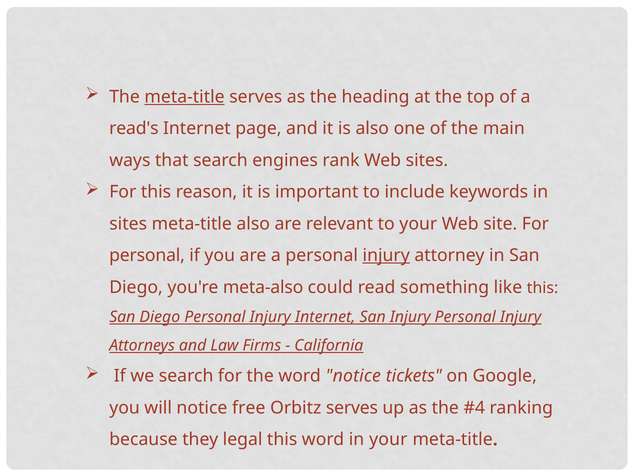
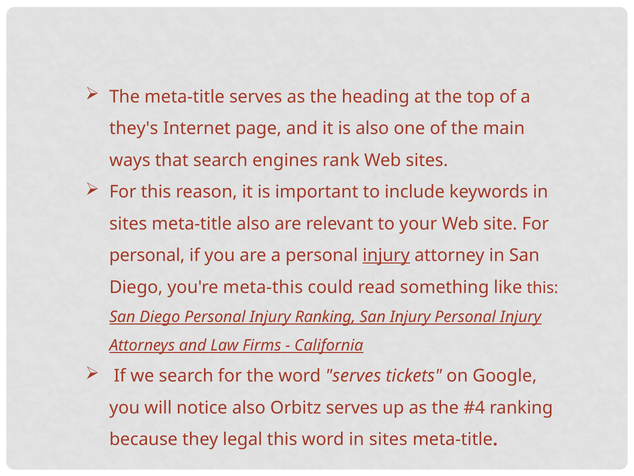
meta-title at (185, 97) underline: present -> none
read's: read's -> they's
meta-also: meta-also -> meta-this
Injury Internet: Internet -> Ranking
word notice: notice -> serves
notice free: free -> also
word in your: your -> sites
